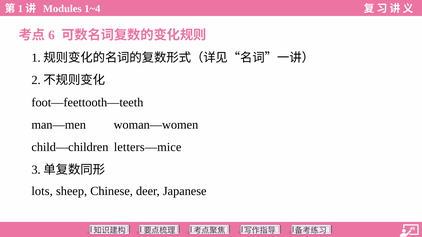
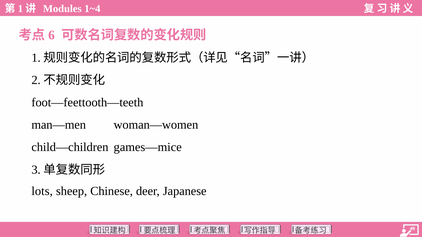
letters—mice: letters—mice -> games—mice
